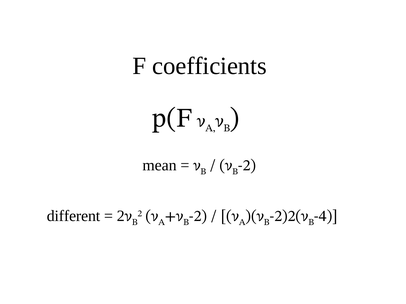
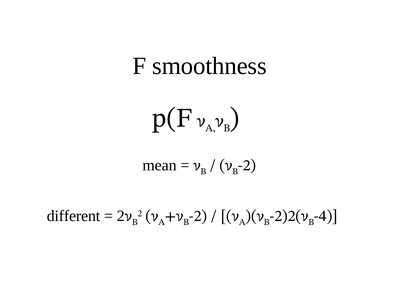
coefficients: coefficients -> smoothness
